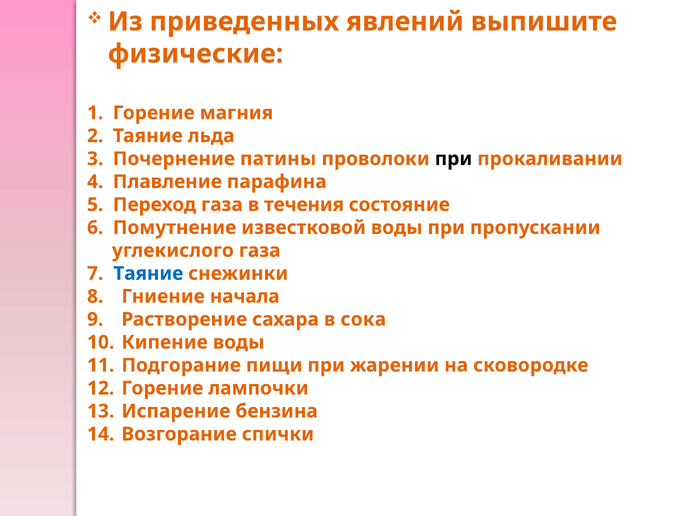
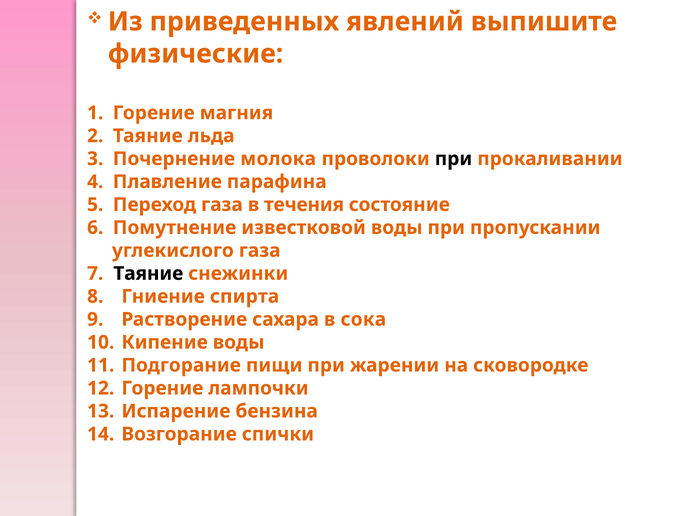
патины: патины -> молока
Таяние at (148, 273) colour: blue -> black
начала: начала -> спирта
